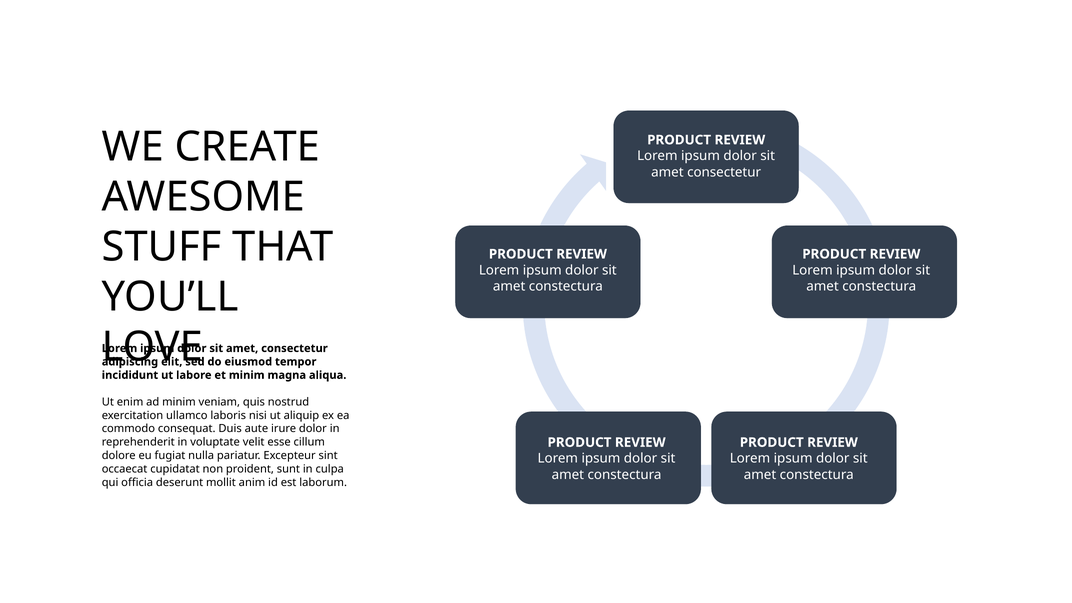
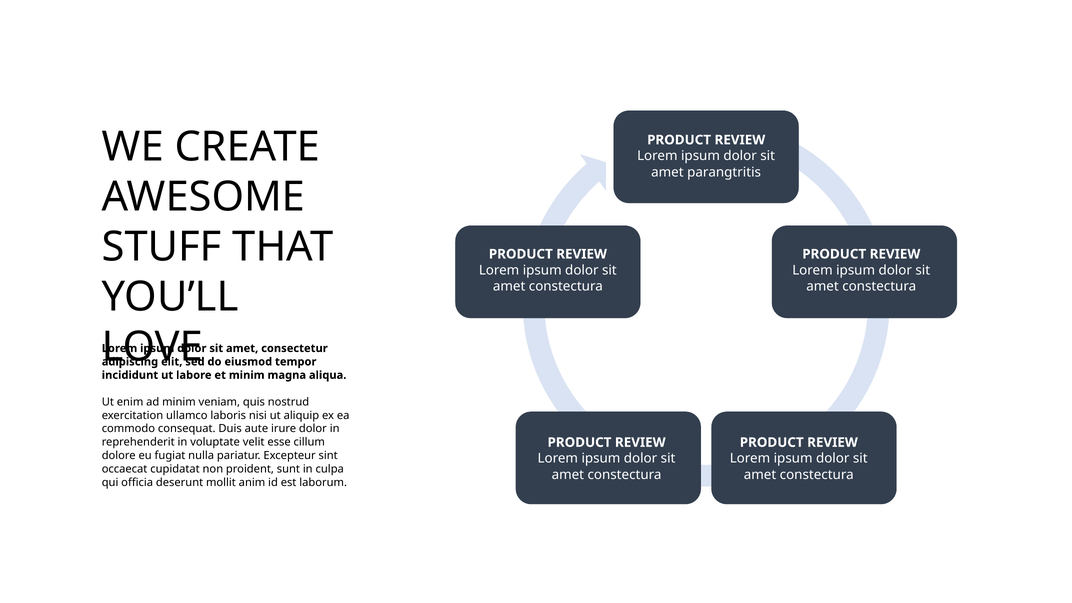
consectetur at (724, 172): consectetur -> parangtritis
